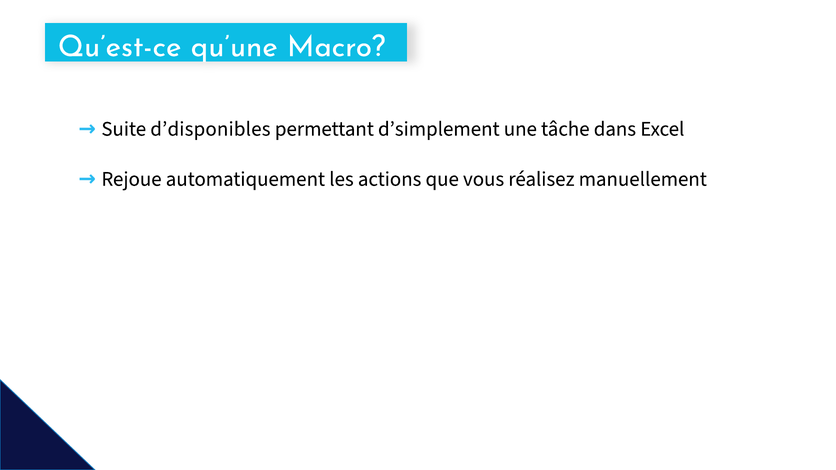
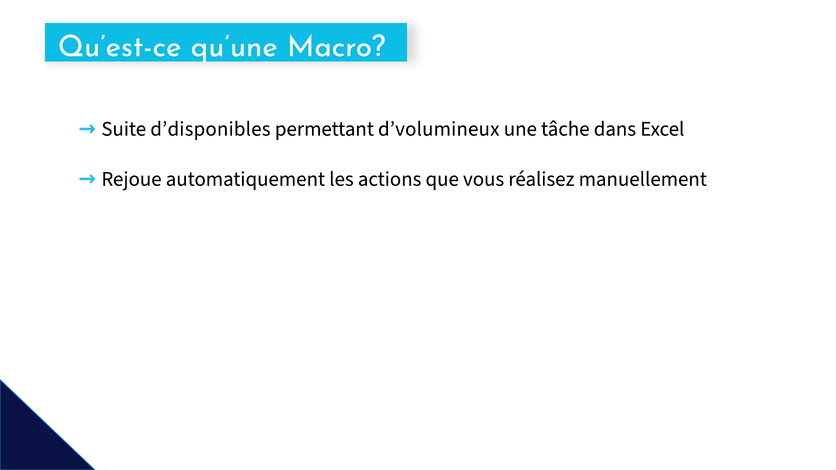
d’simplement: d’simplement -> d’volumineux
